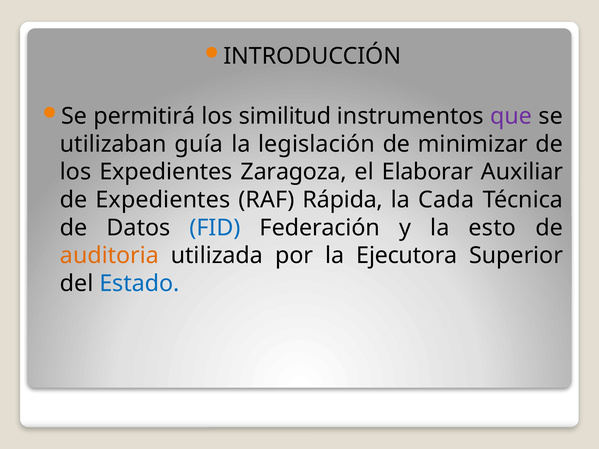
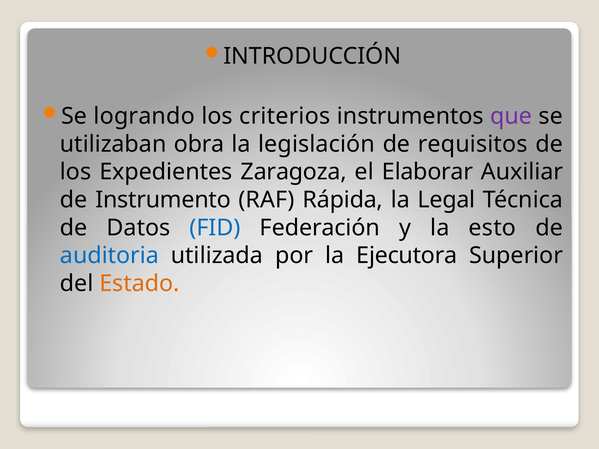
permitirá: permitirá -> logrando
similitud: similitud -> criterios
guía: guía -> obra
minimizar: minimizar -> requisitos
de Expedientes: Expedientes -> Instrumento
Cada: Cada -> Legal
auditoria colour: orange -> blue
Estado colour: blue -> orange
